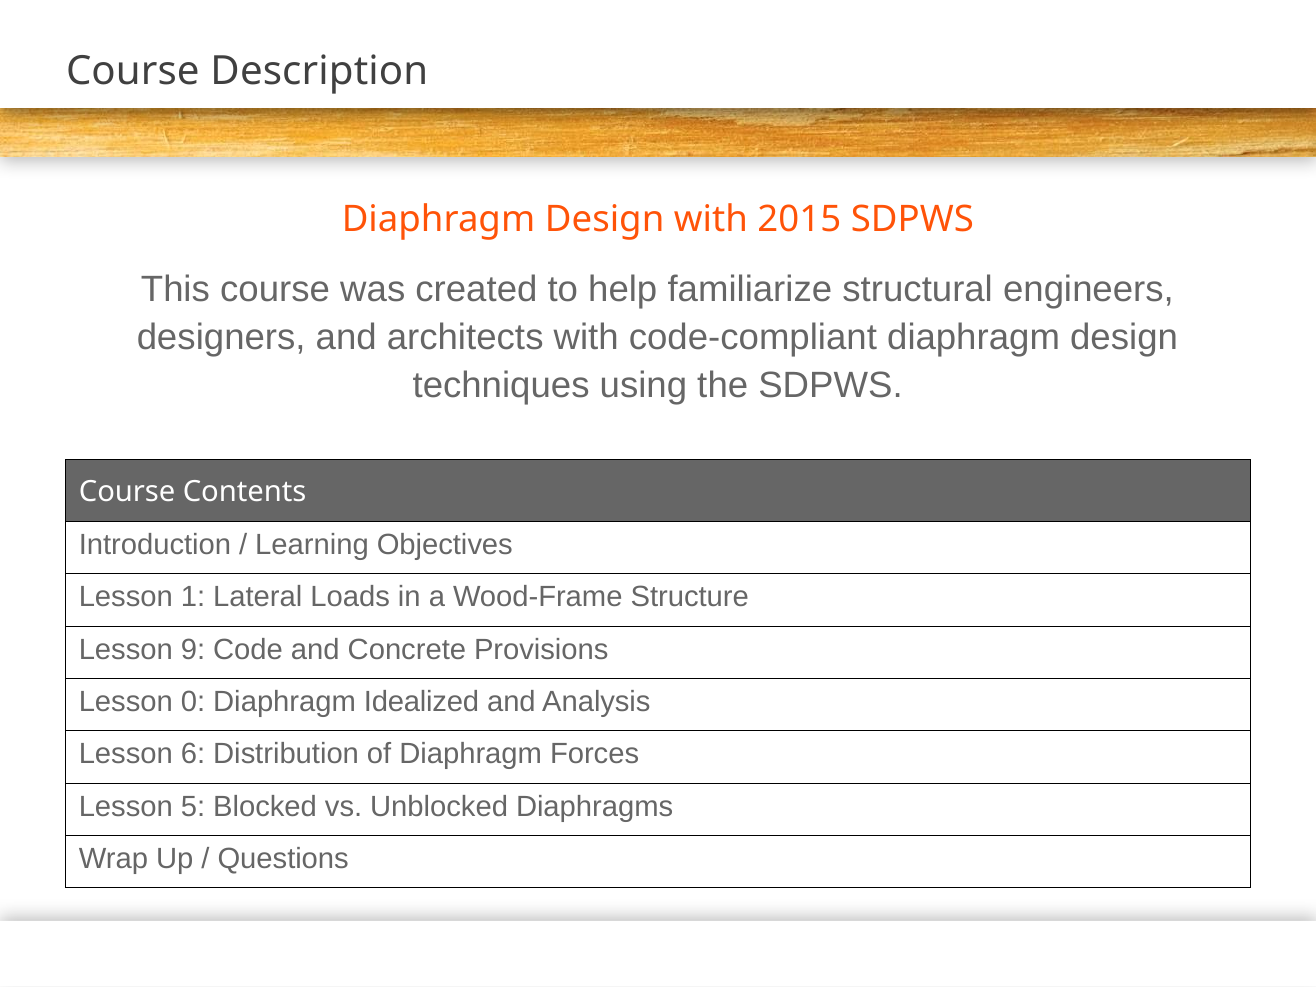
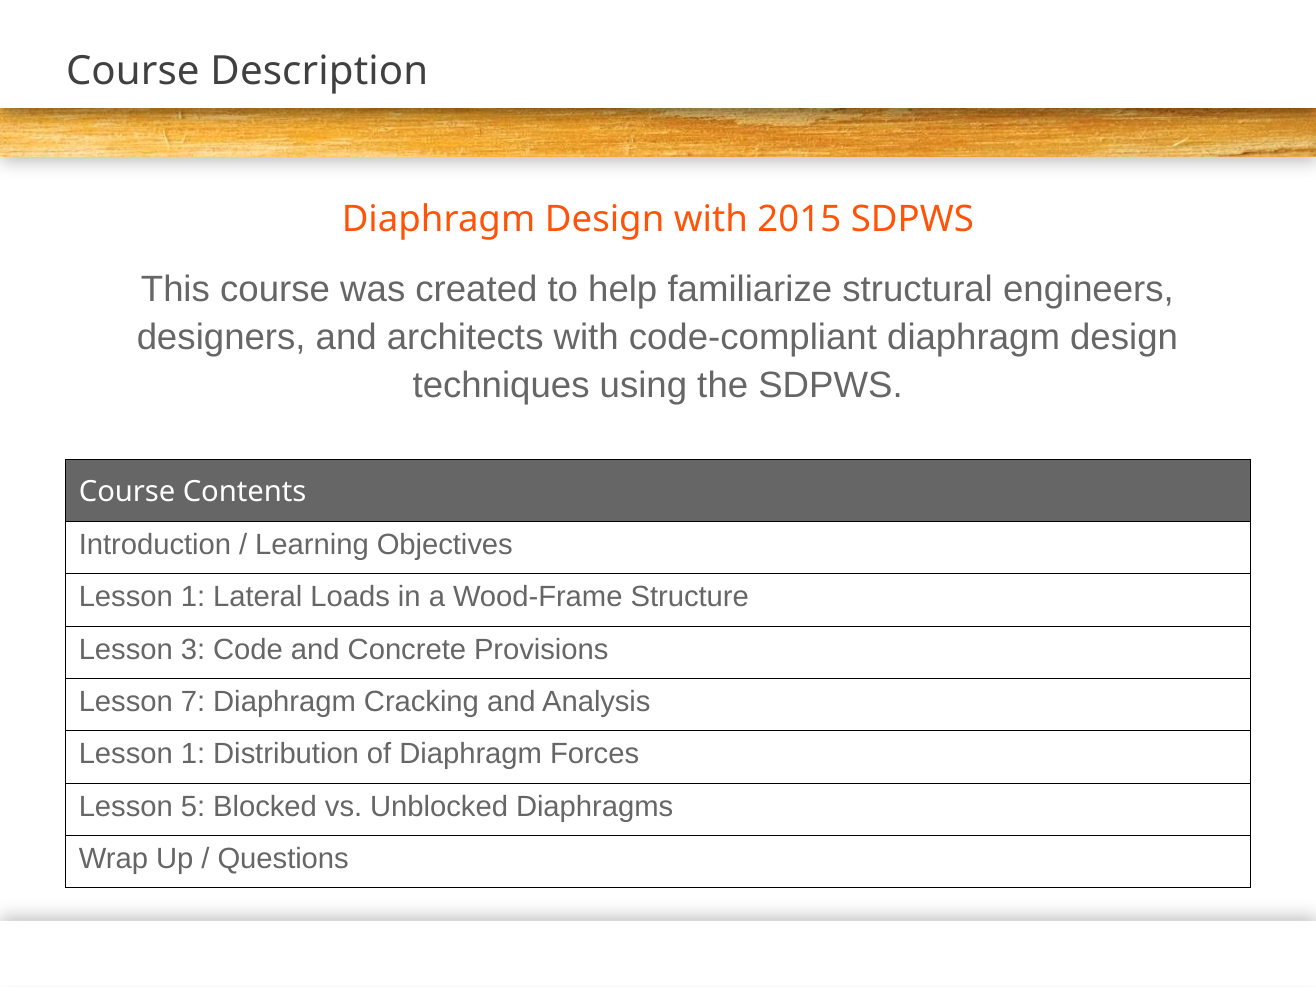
9: 9 -> 3
0: 0 -> 7
Idealized: Idealized -> Cracking
6 at (193, 754): 6 -> 1
